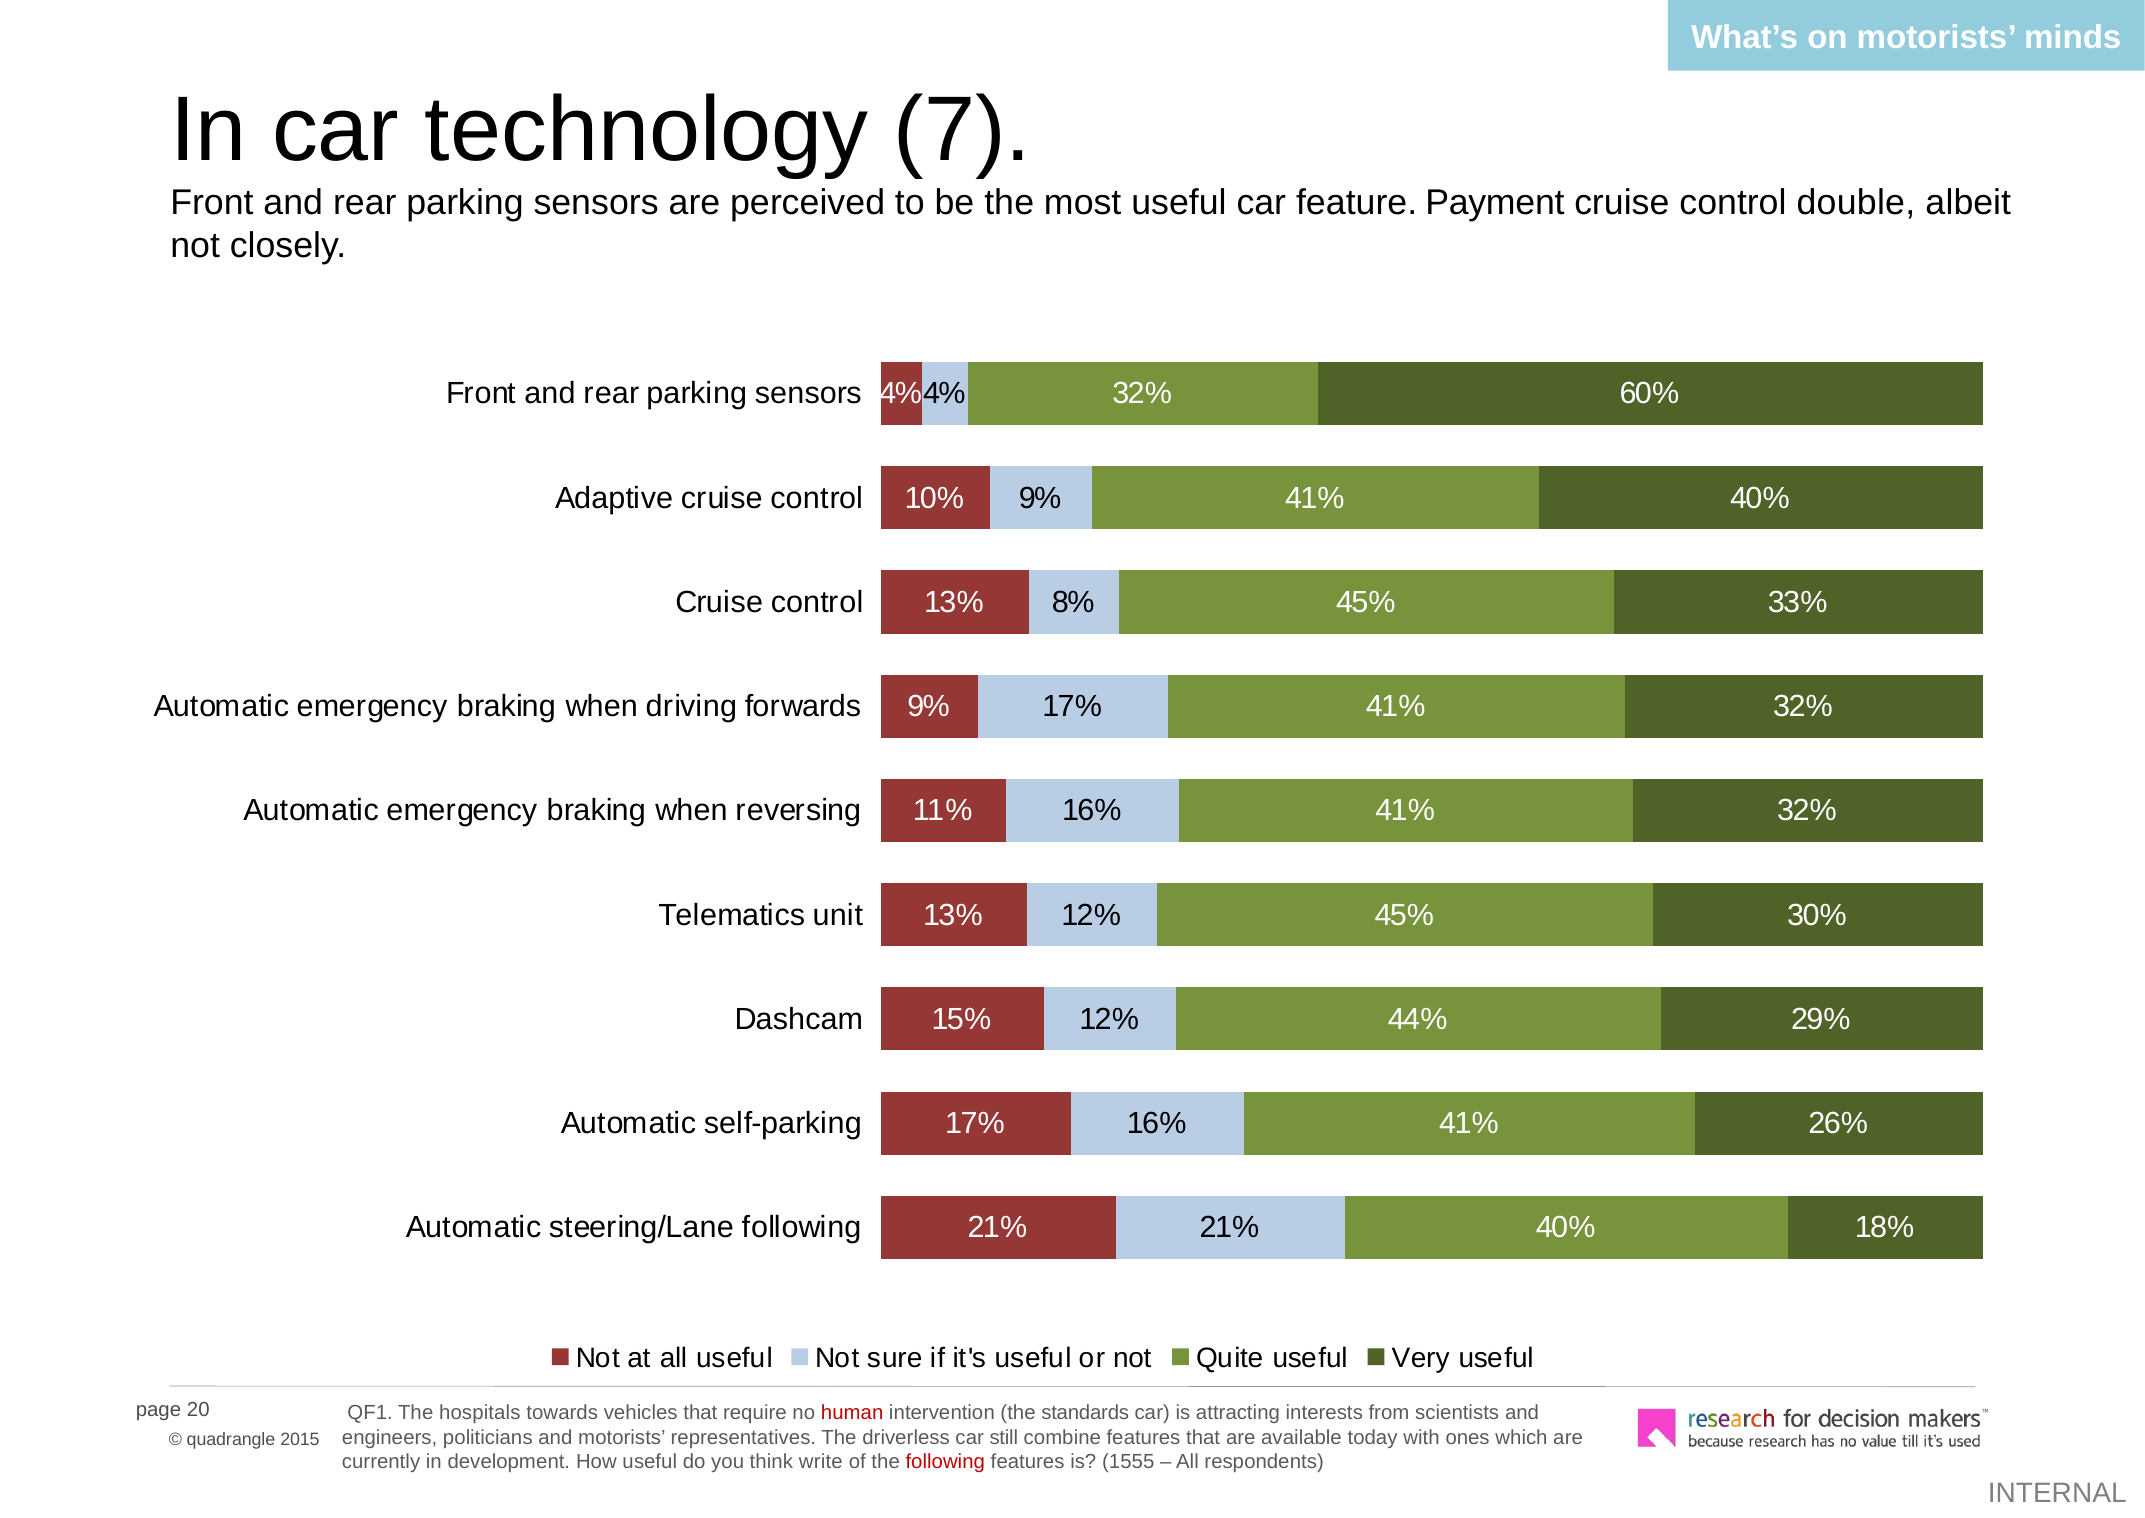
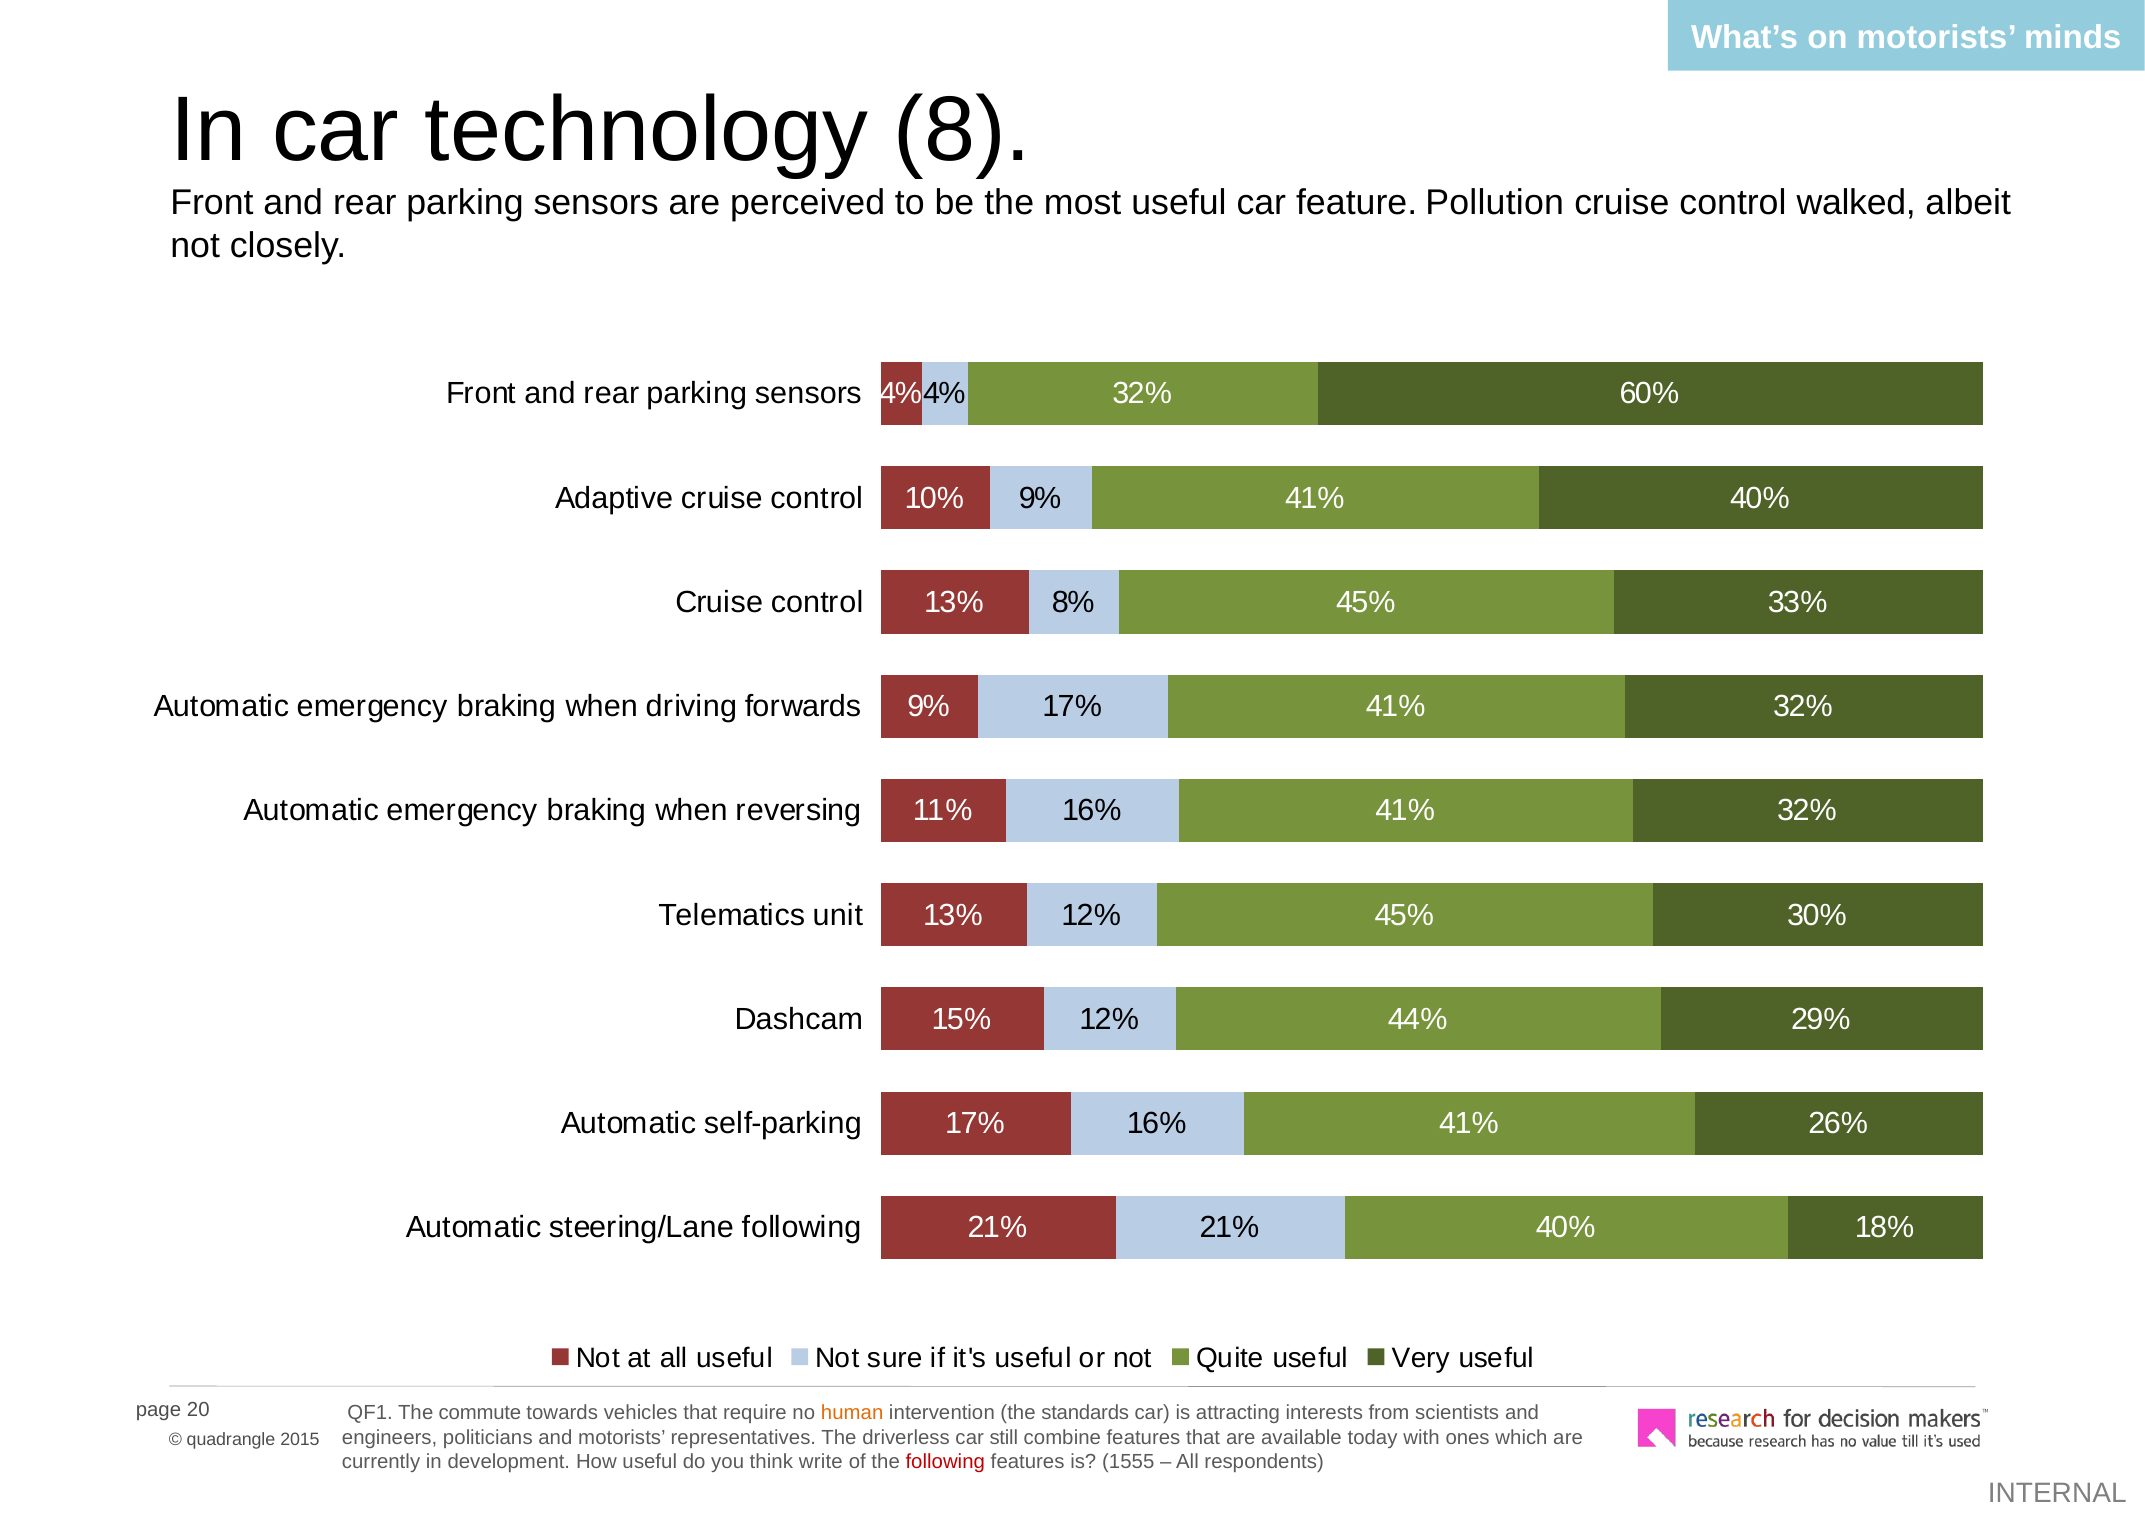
7: 7 -> 8
Payment: Payment -> Pollution
double: double -> walked
hospitals: hospitals -> commute
human colour: red -> orange
